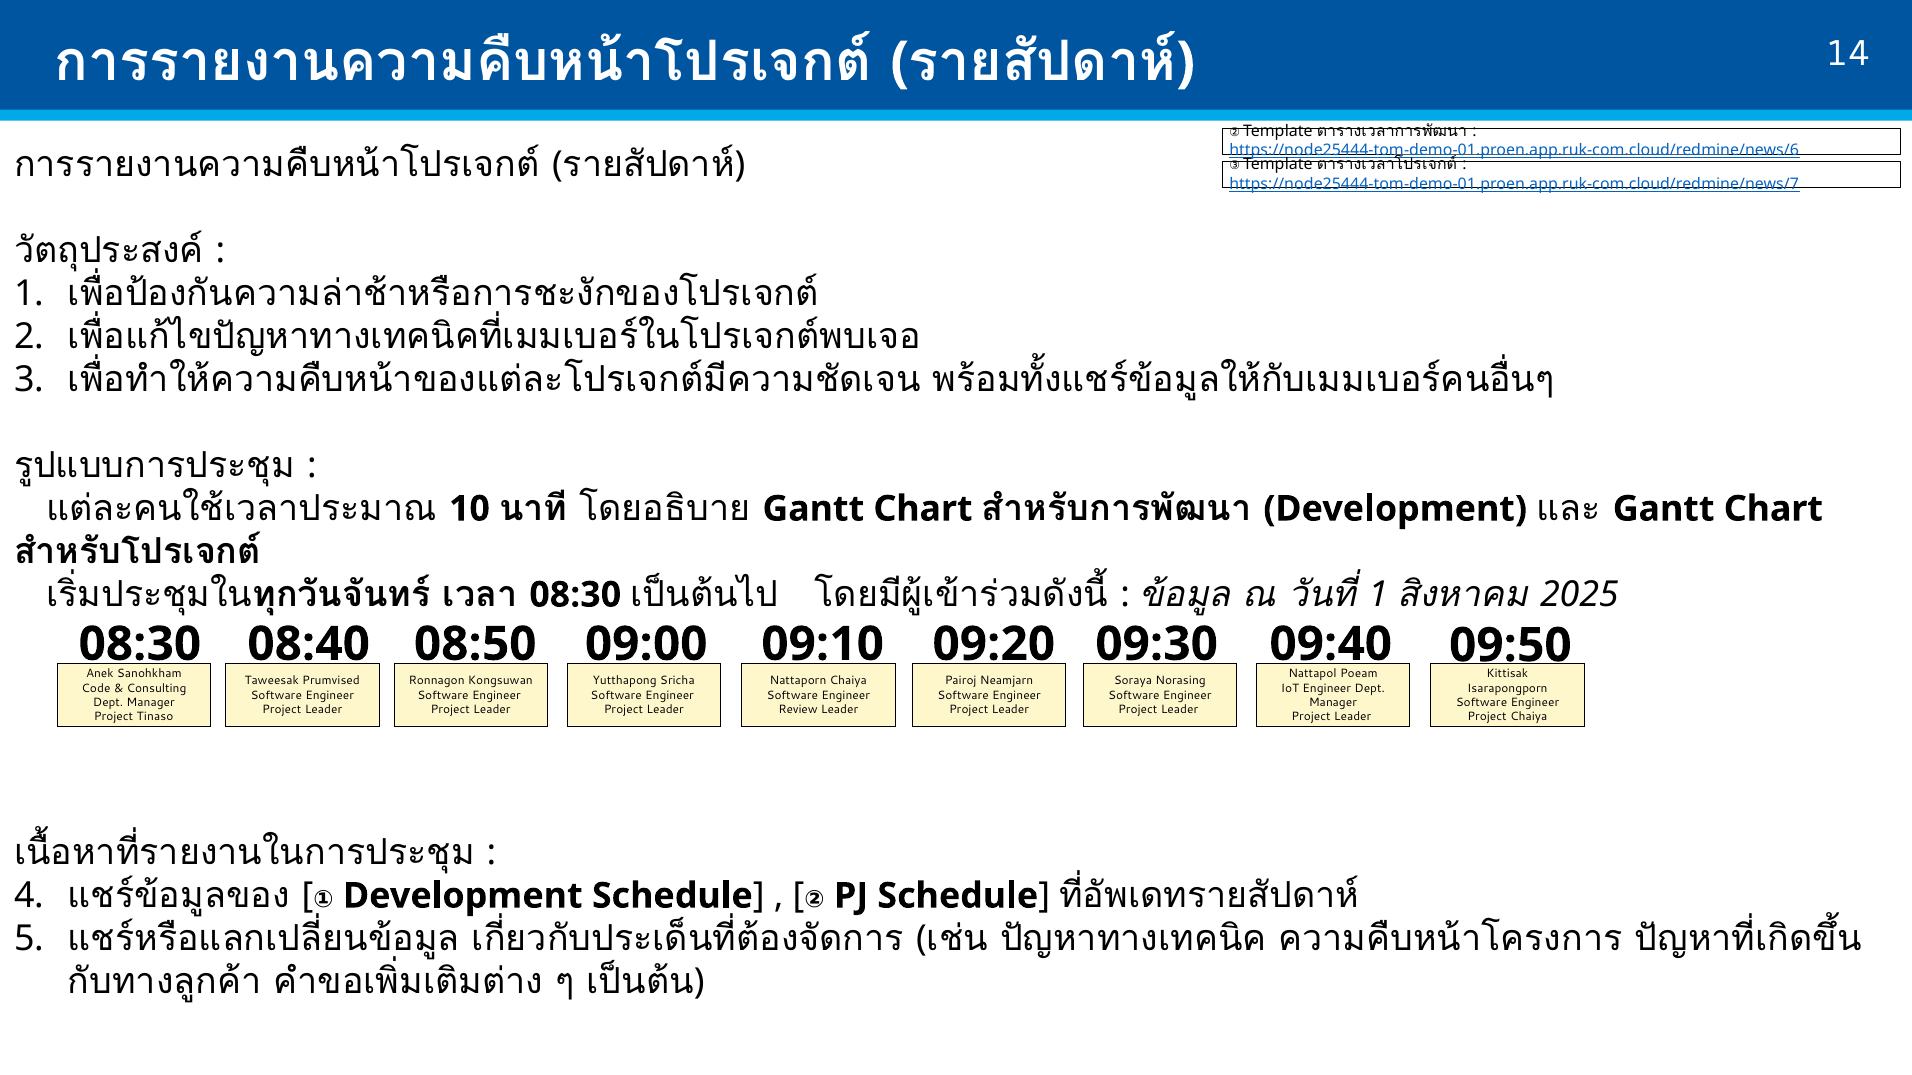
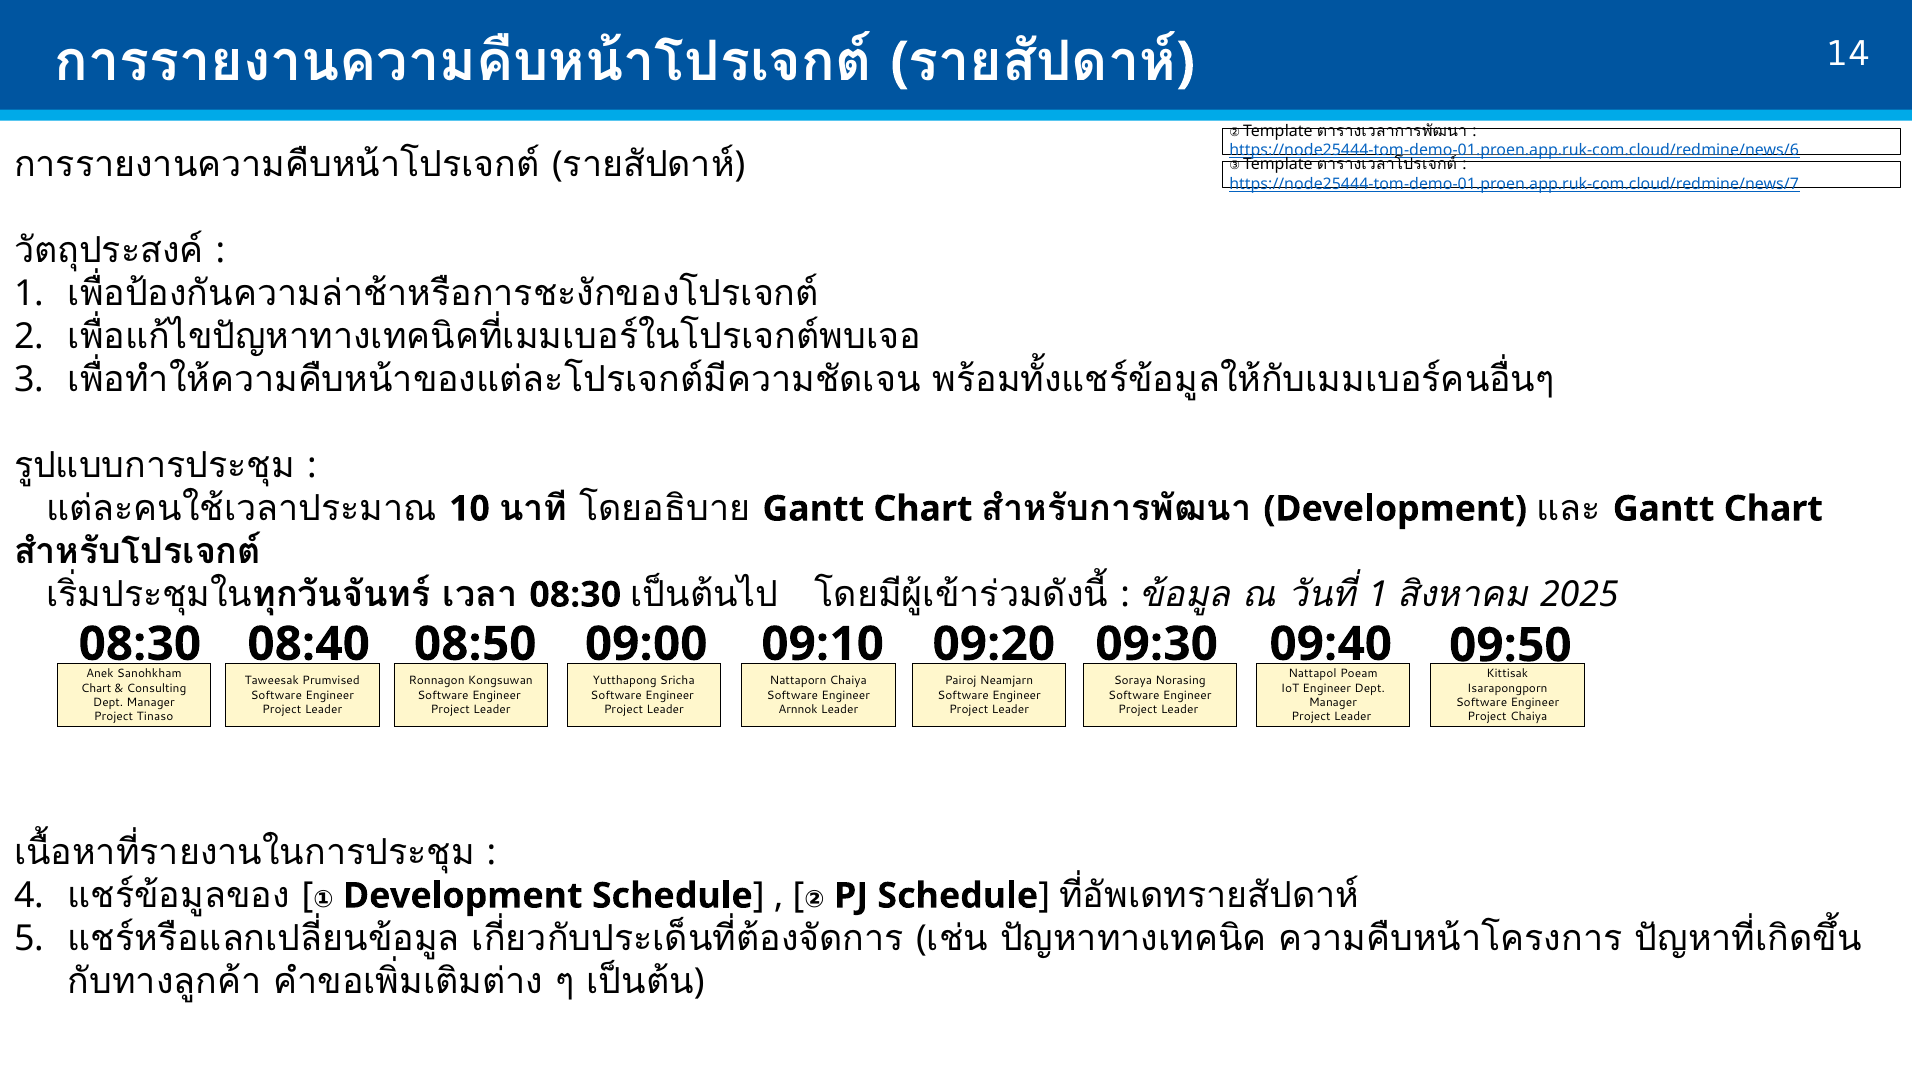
Code at (96, 688): Code -> Chart
Review: Review -> Arnnok
